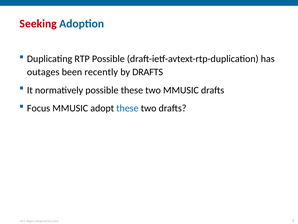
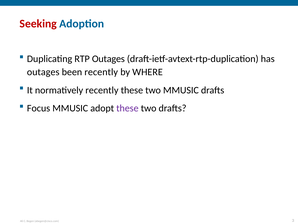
RTP Possible: Possible -> Outages
by DRAFTS: DRAFTS -> WHERE
normatively possible: possible -> recently
these at (127, 108) colour: blue -> purple
